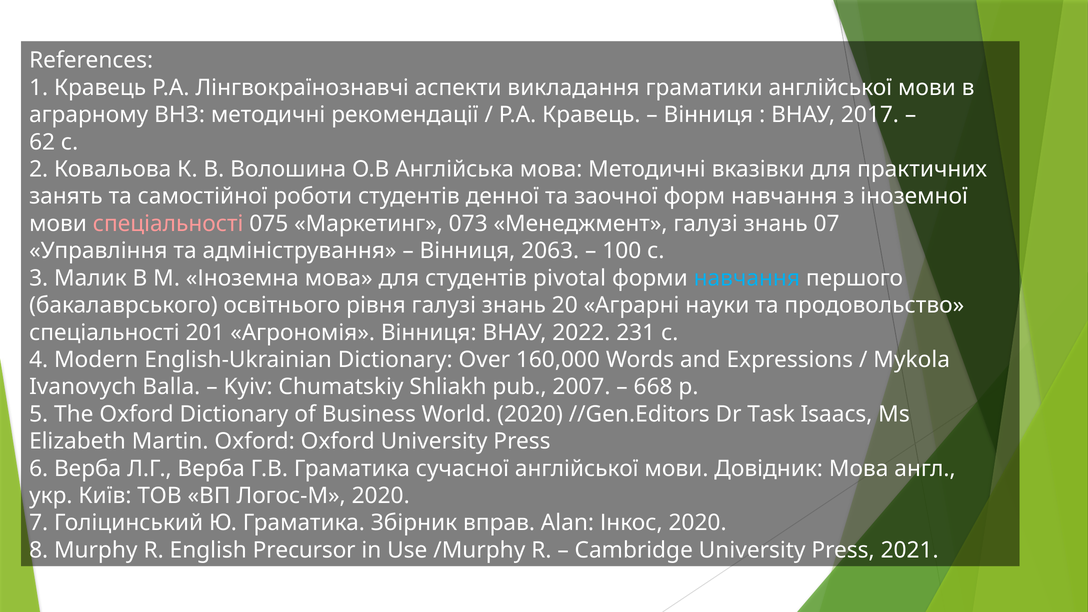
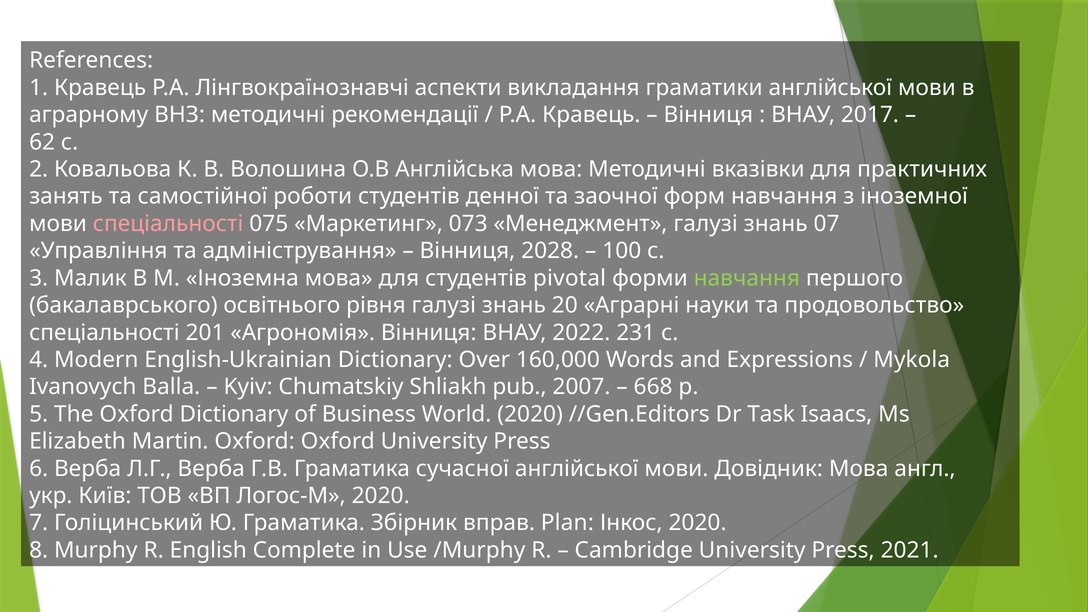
2063: 2063 -> 2028
навчання at (747, 278) colour: light blue -> light green
Alan: Alan -> Plan
Precursor: Precursor -> Complete
